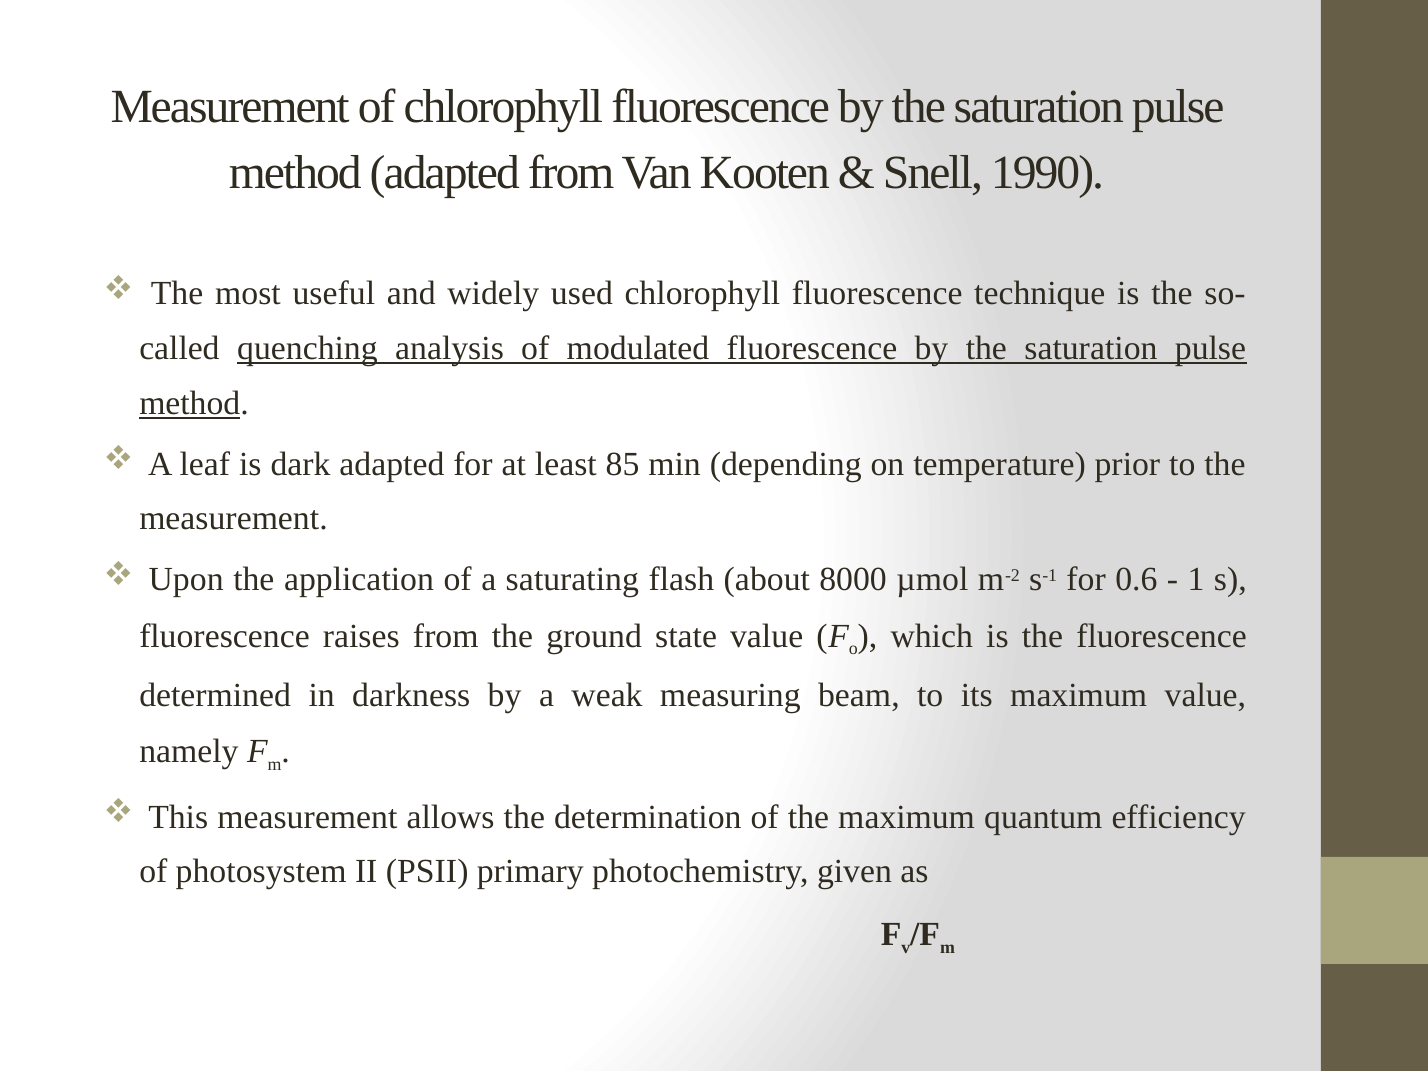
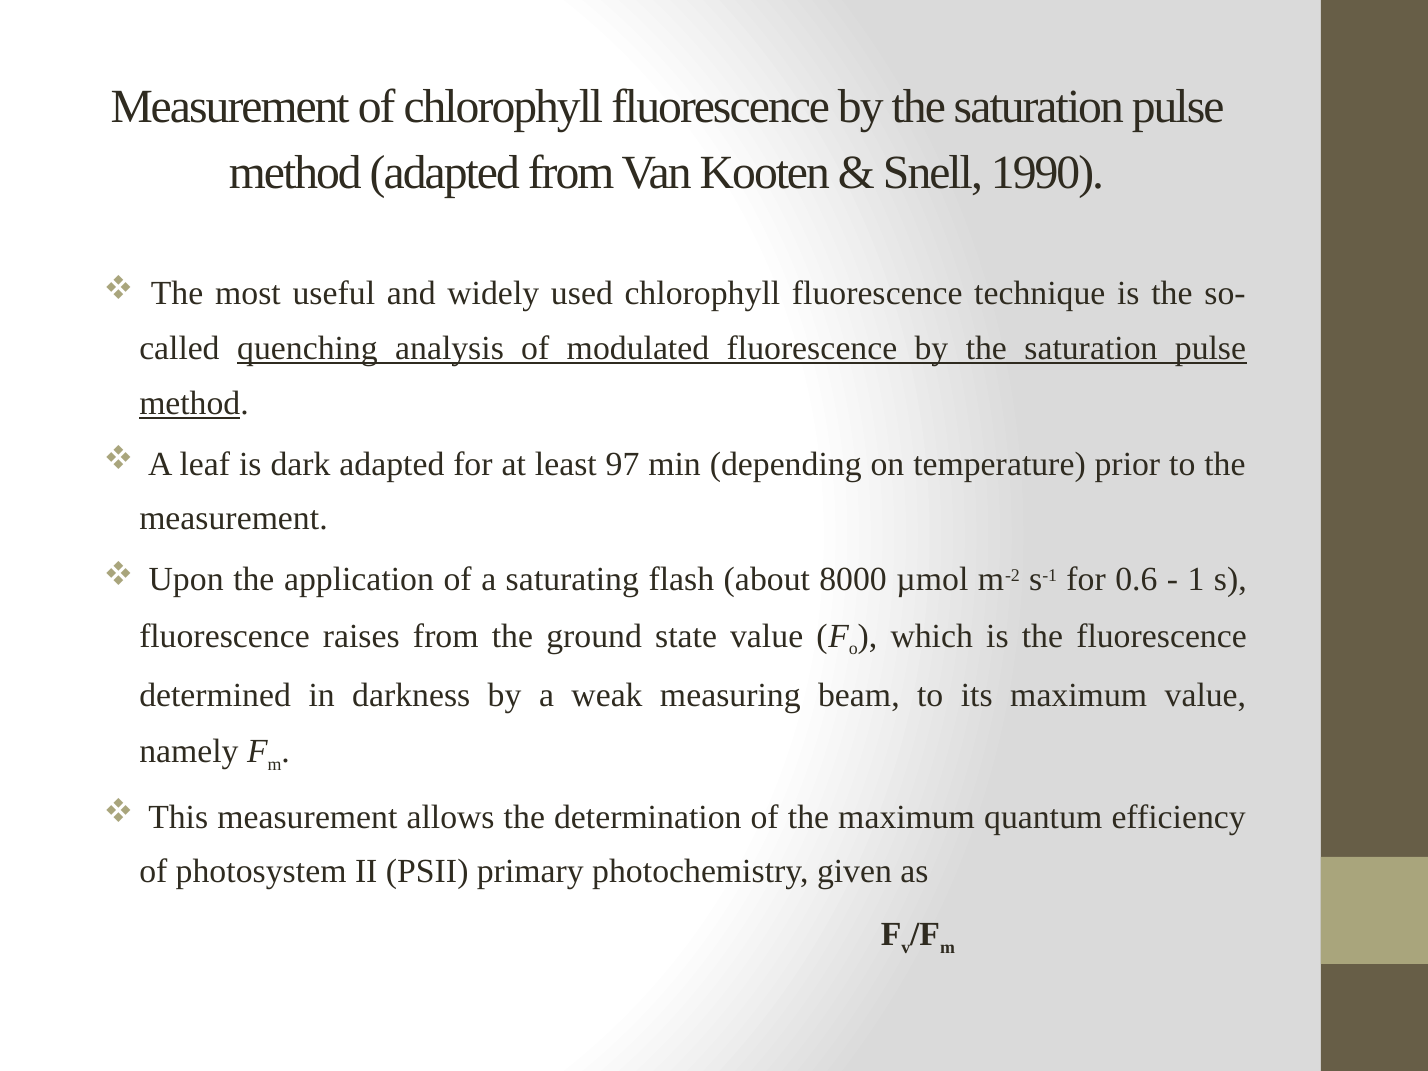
85: 85 -> 97
